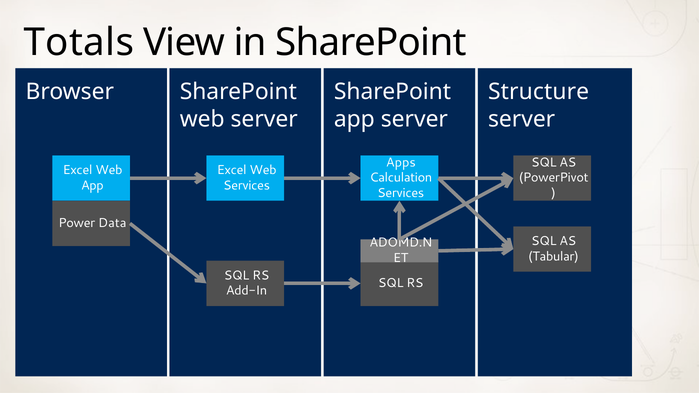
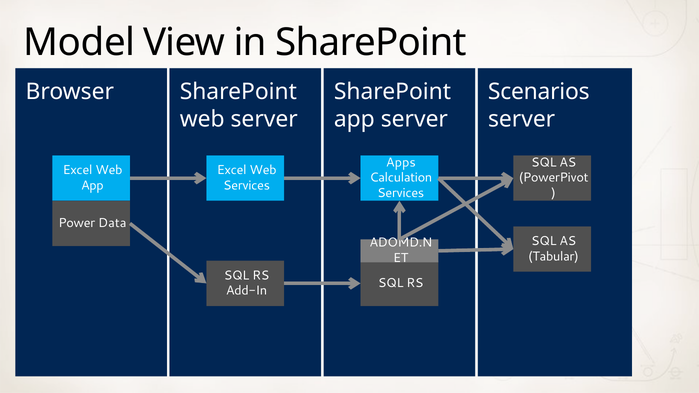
Totals: Totals -> Model
Structure: Structure -> Scenarios
